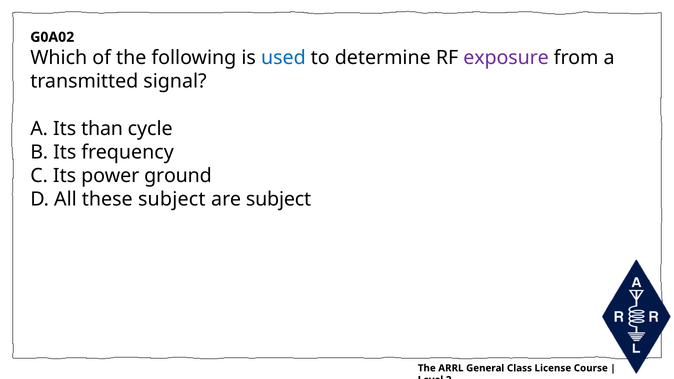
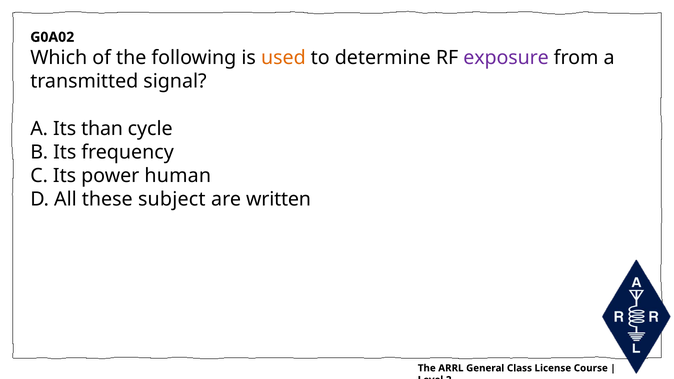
used colour: blue -> orange
ground: ground -> human
are subject: subject -> written
